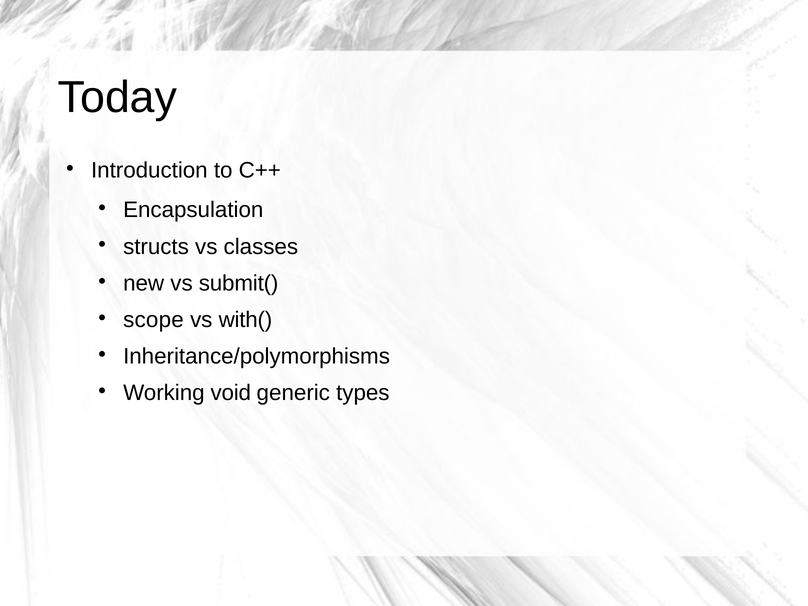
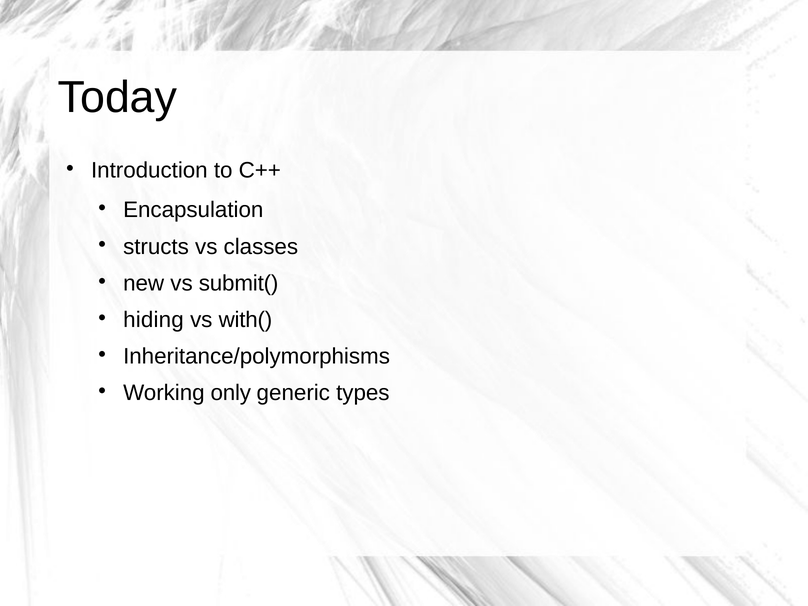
scope: scope -> hiding
void: void -> only
